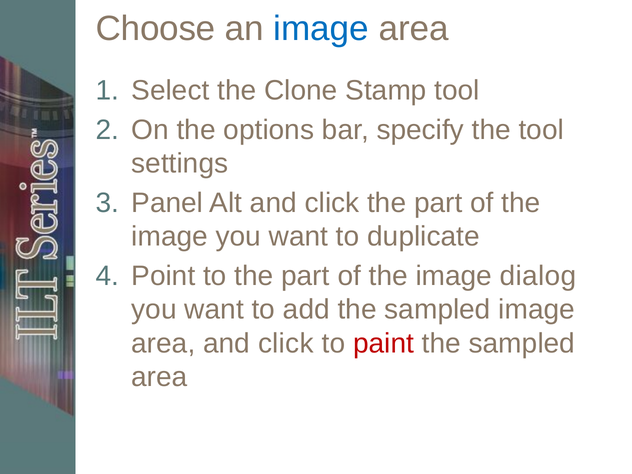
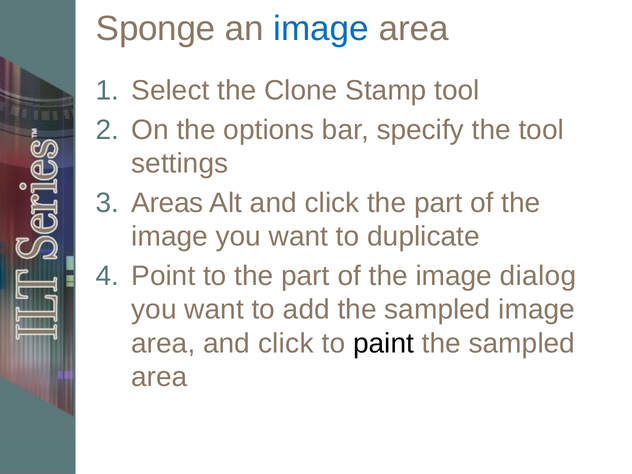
Choose: Choose -> Sponge
Panel: Panel -> Areas
paint colour: red -> black
